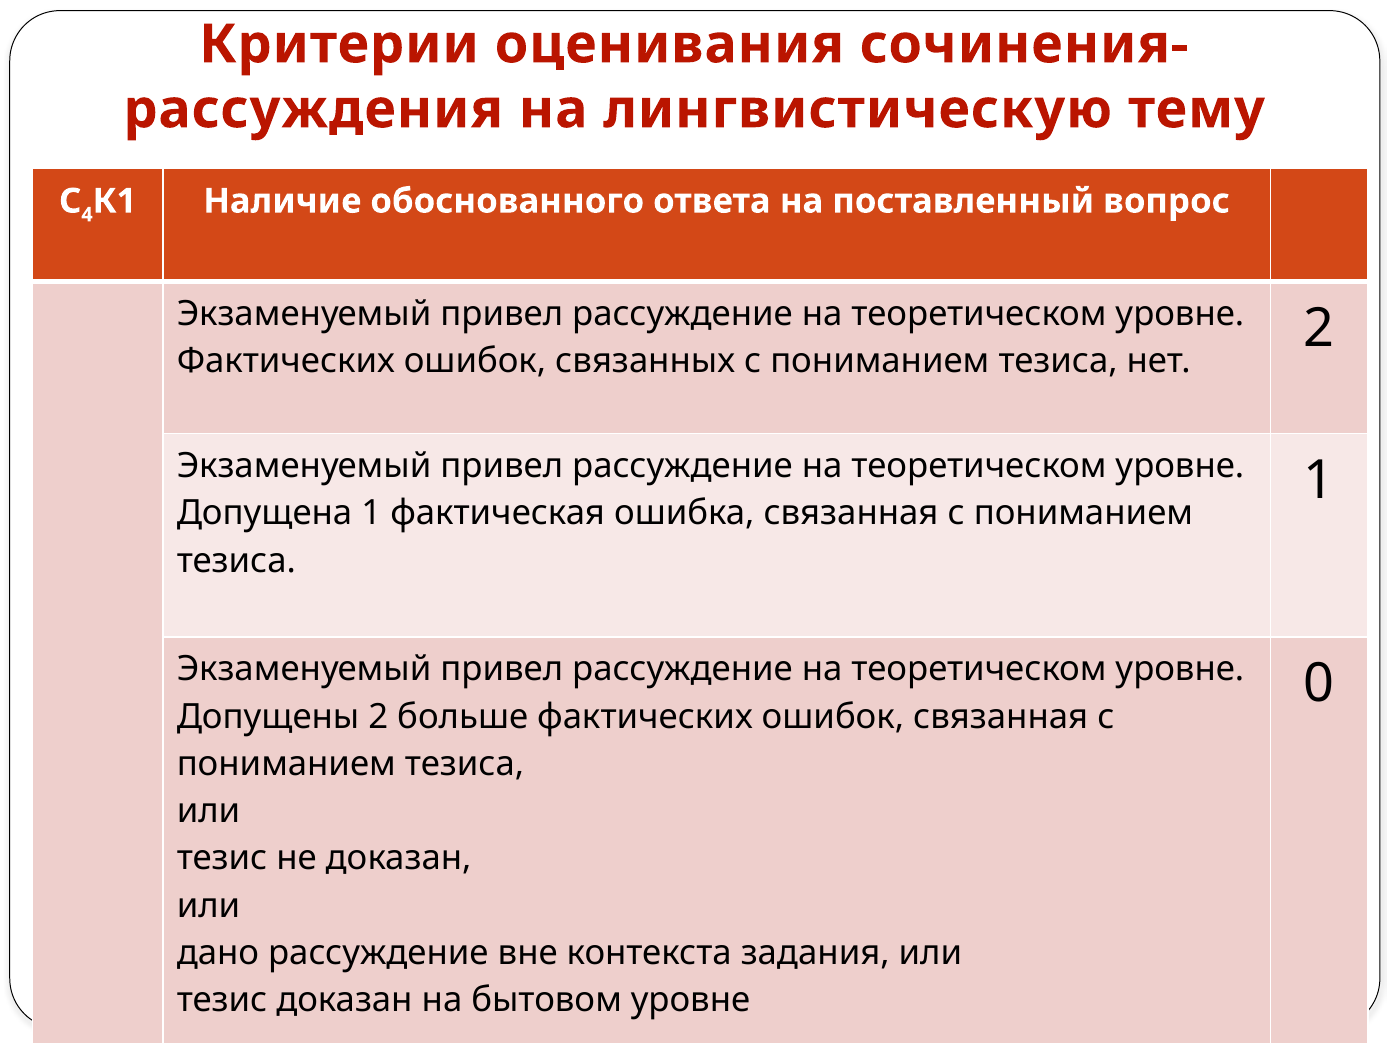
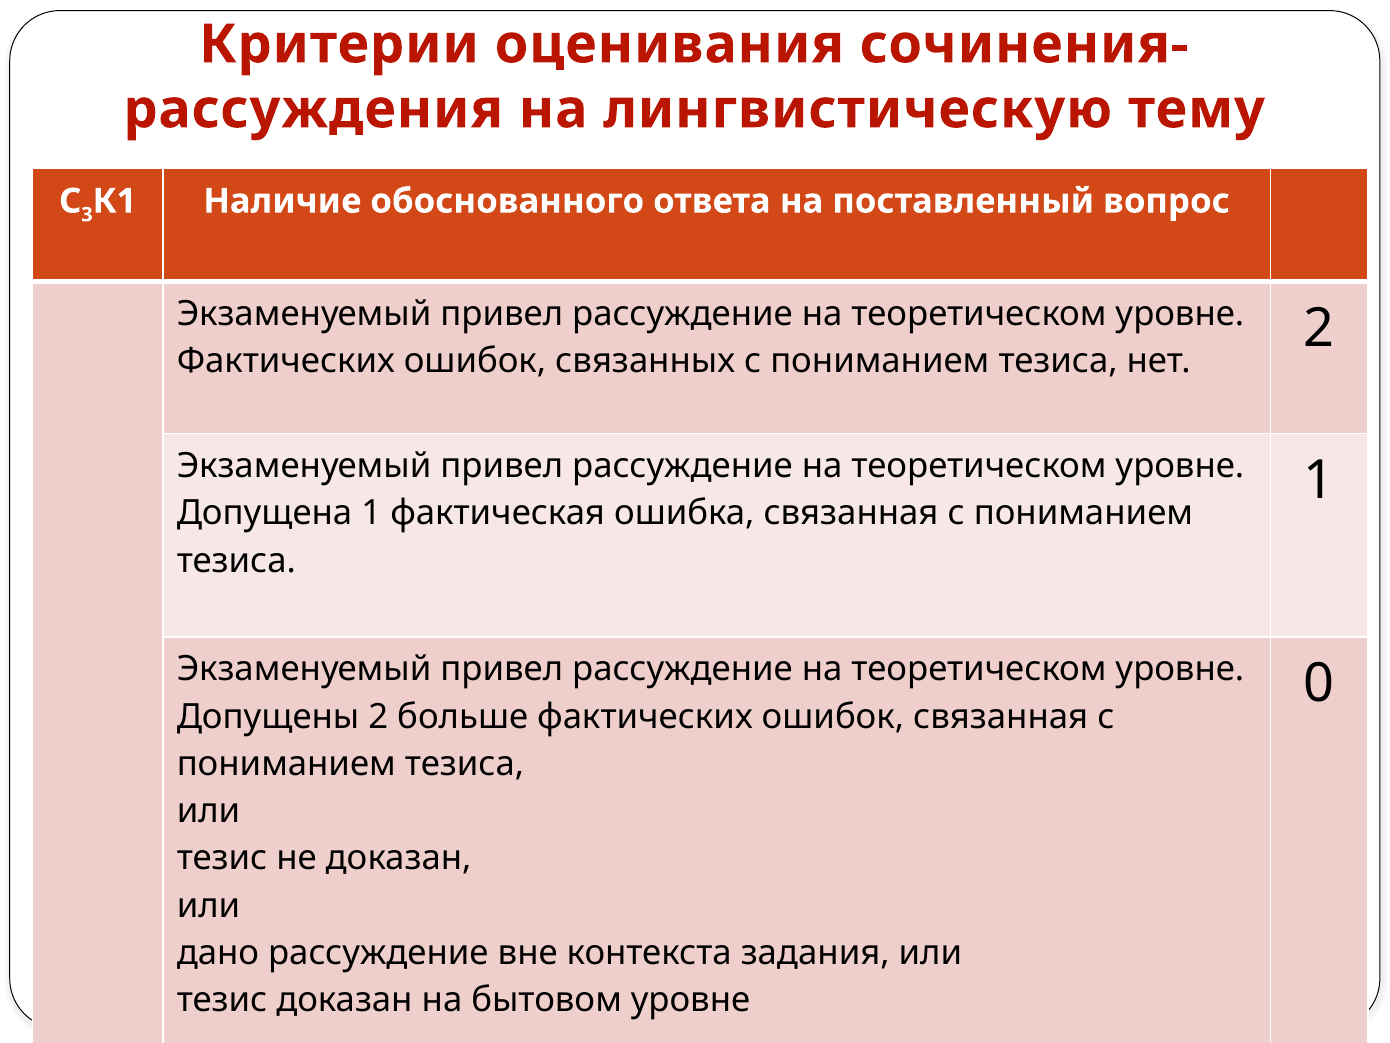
4: 4 -> 3
